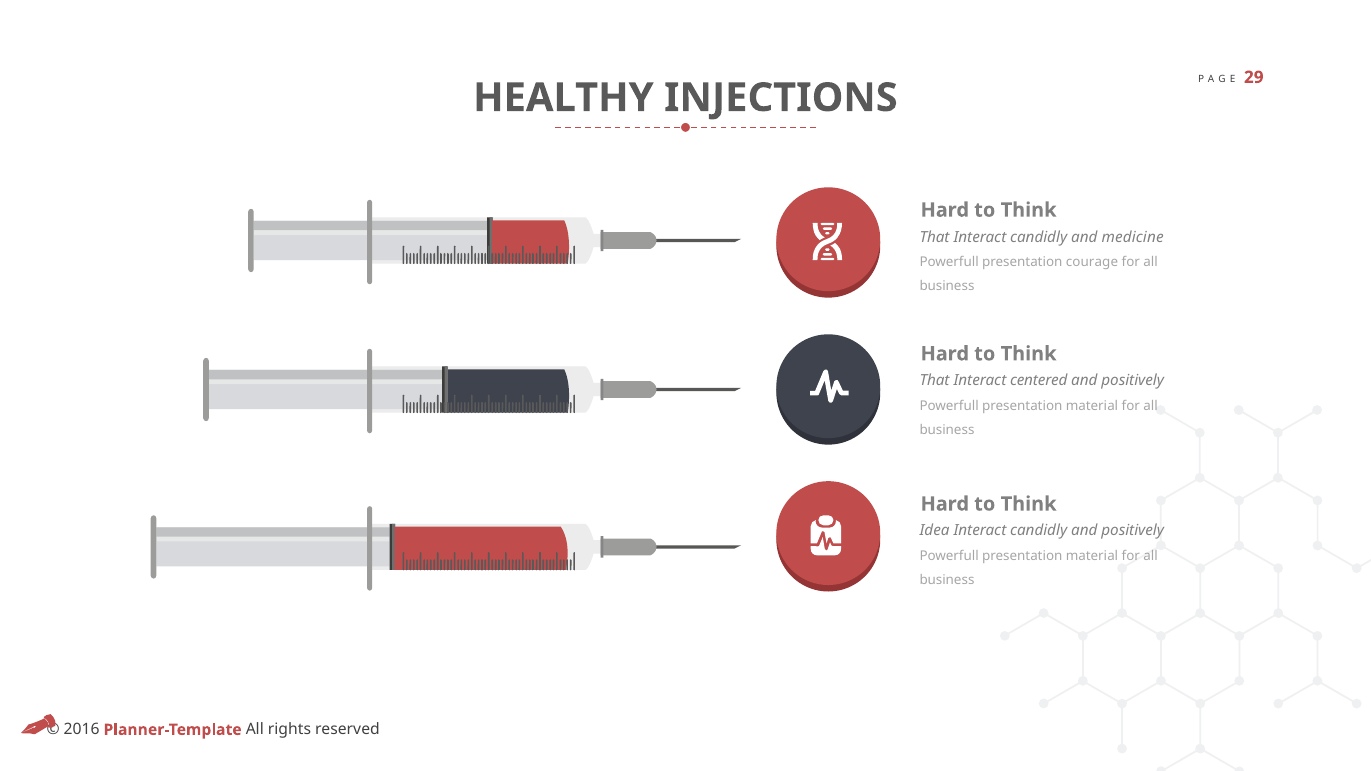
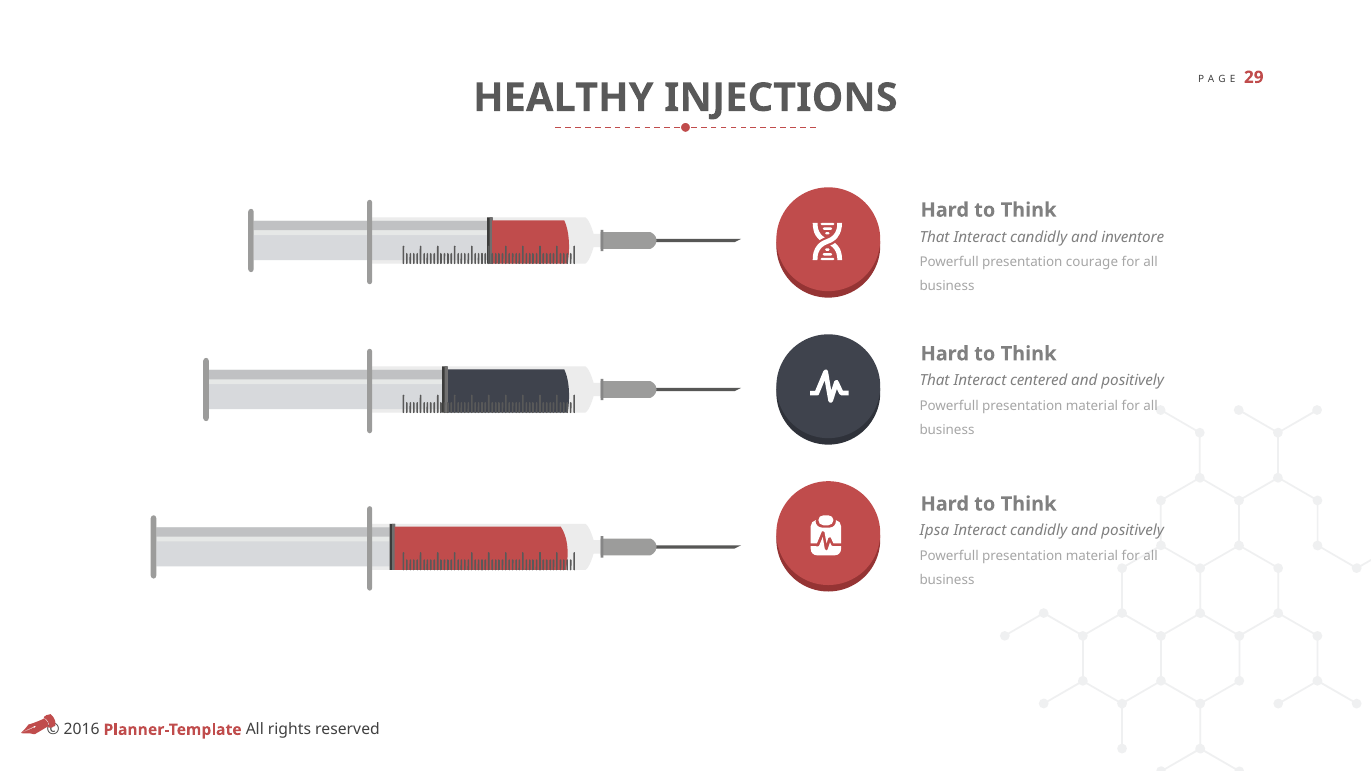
medicine: medicine -> inventore
Idea: Idea -> Ipsa
